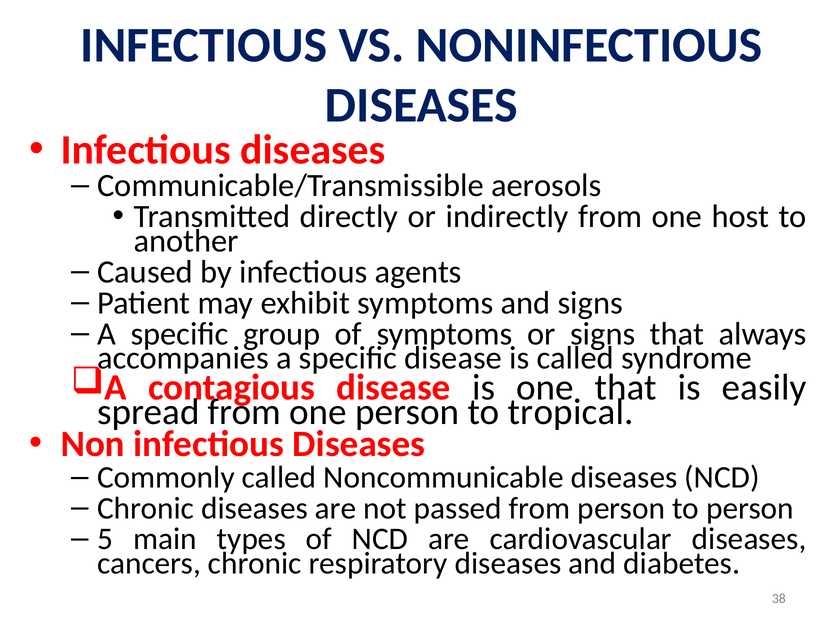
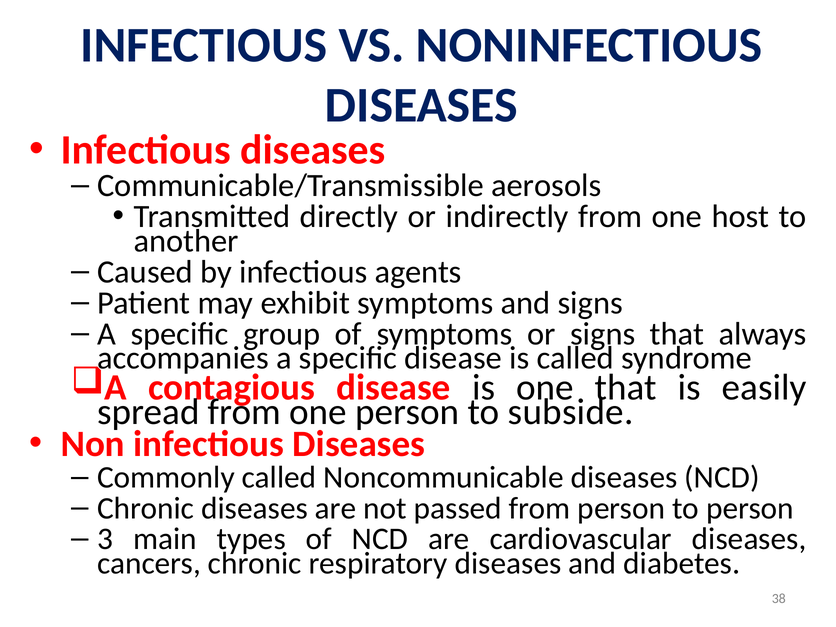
tropical: tropical -> subside
5: 5 -> 3
